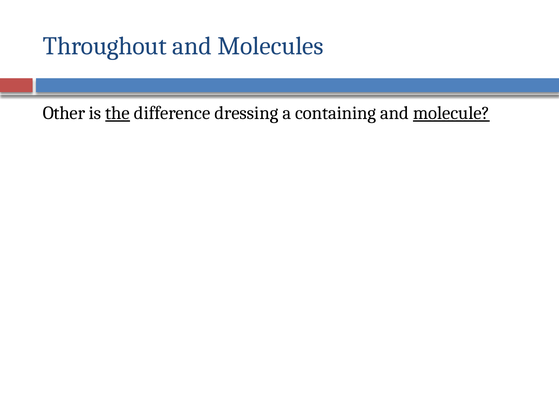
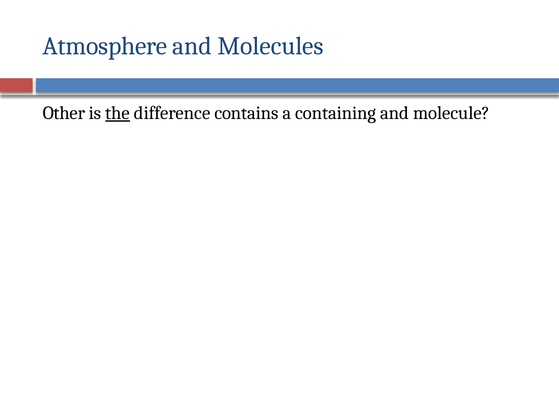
Throughout: Throughout -> Atmosphere
dressing: dressing -> contains
molecule underline: present -> none
